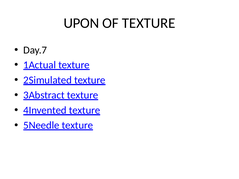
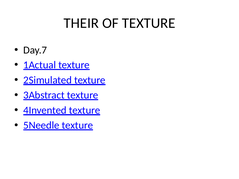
UPON: UPON -> THEIR
